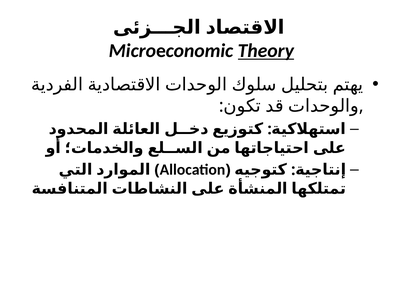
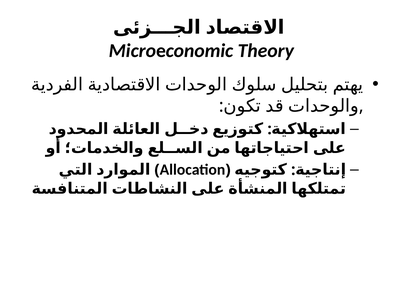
Theory underline: present -> none
